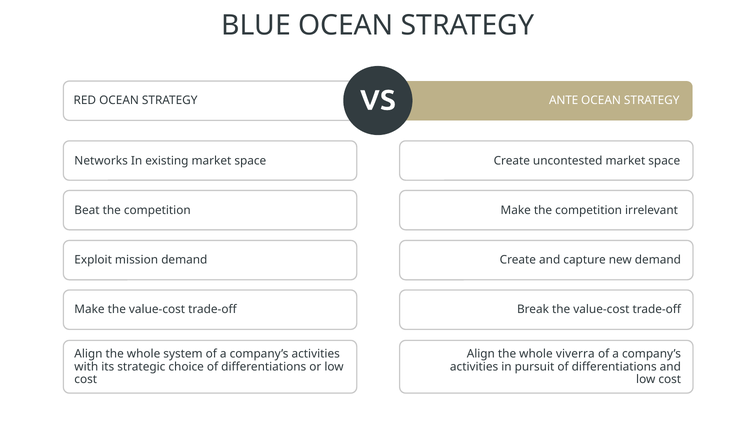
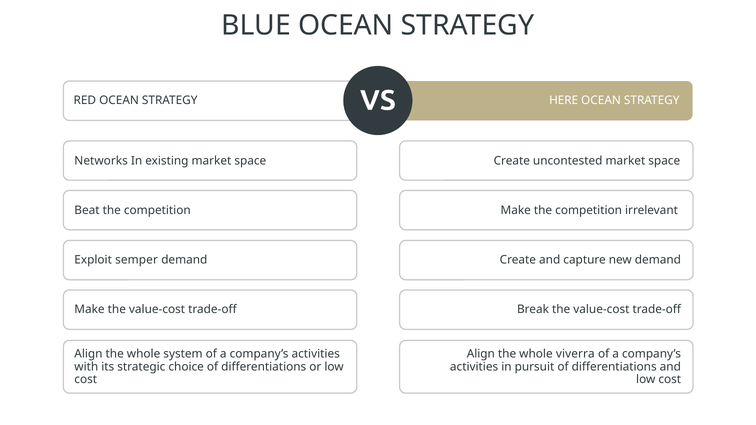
ANTE: ANTE -> HERE
mission: mission -> semper
